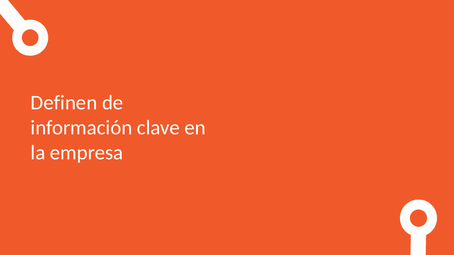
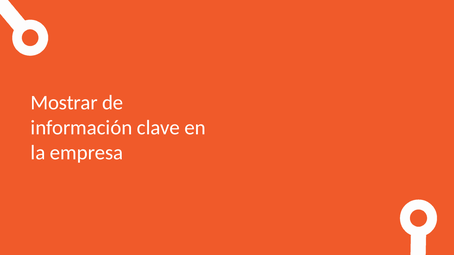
Definen: Definen -> Mostrar
